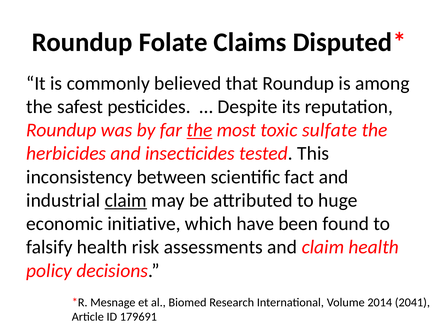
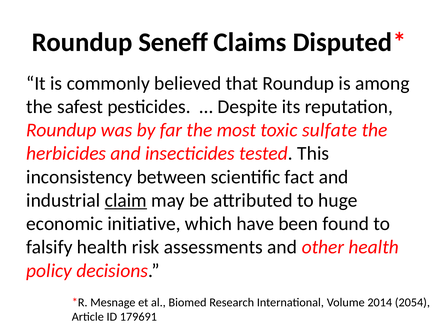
Folate: Folate -> Seneff
the at (200, 130) underline: present -> none
and claim: claim -> other
2041: 2041 -> 2054
